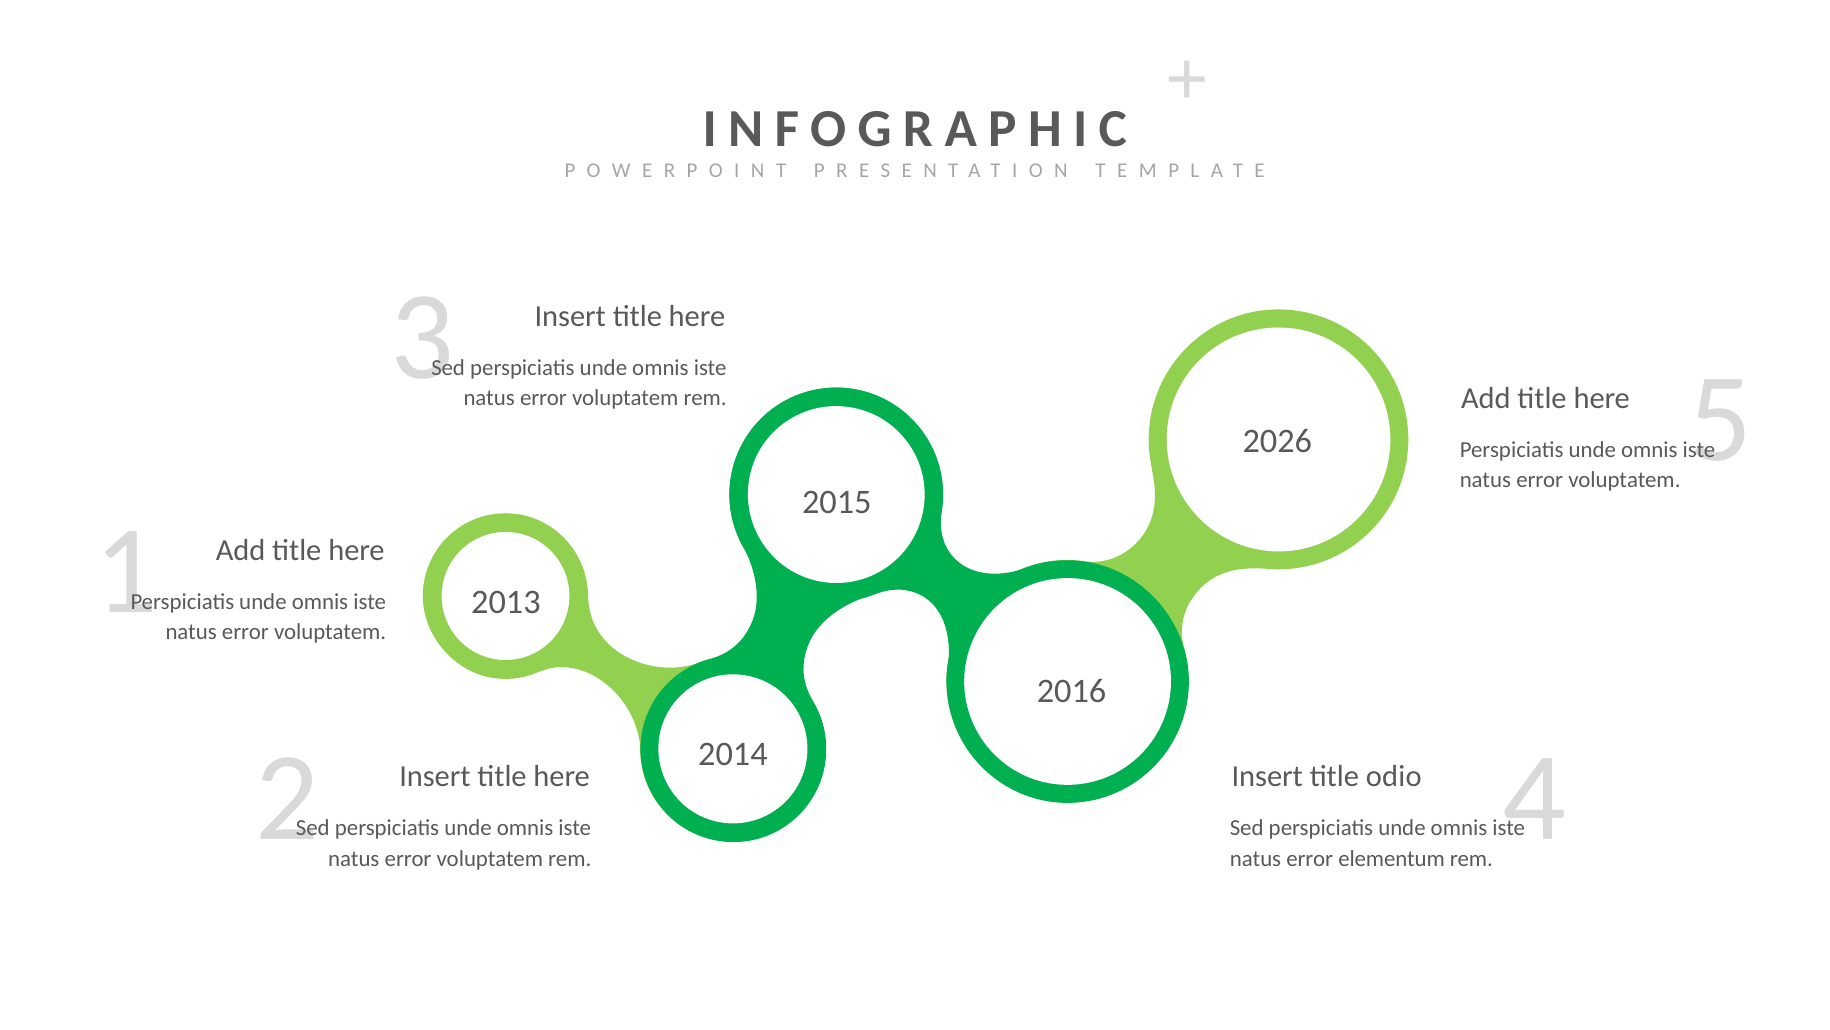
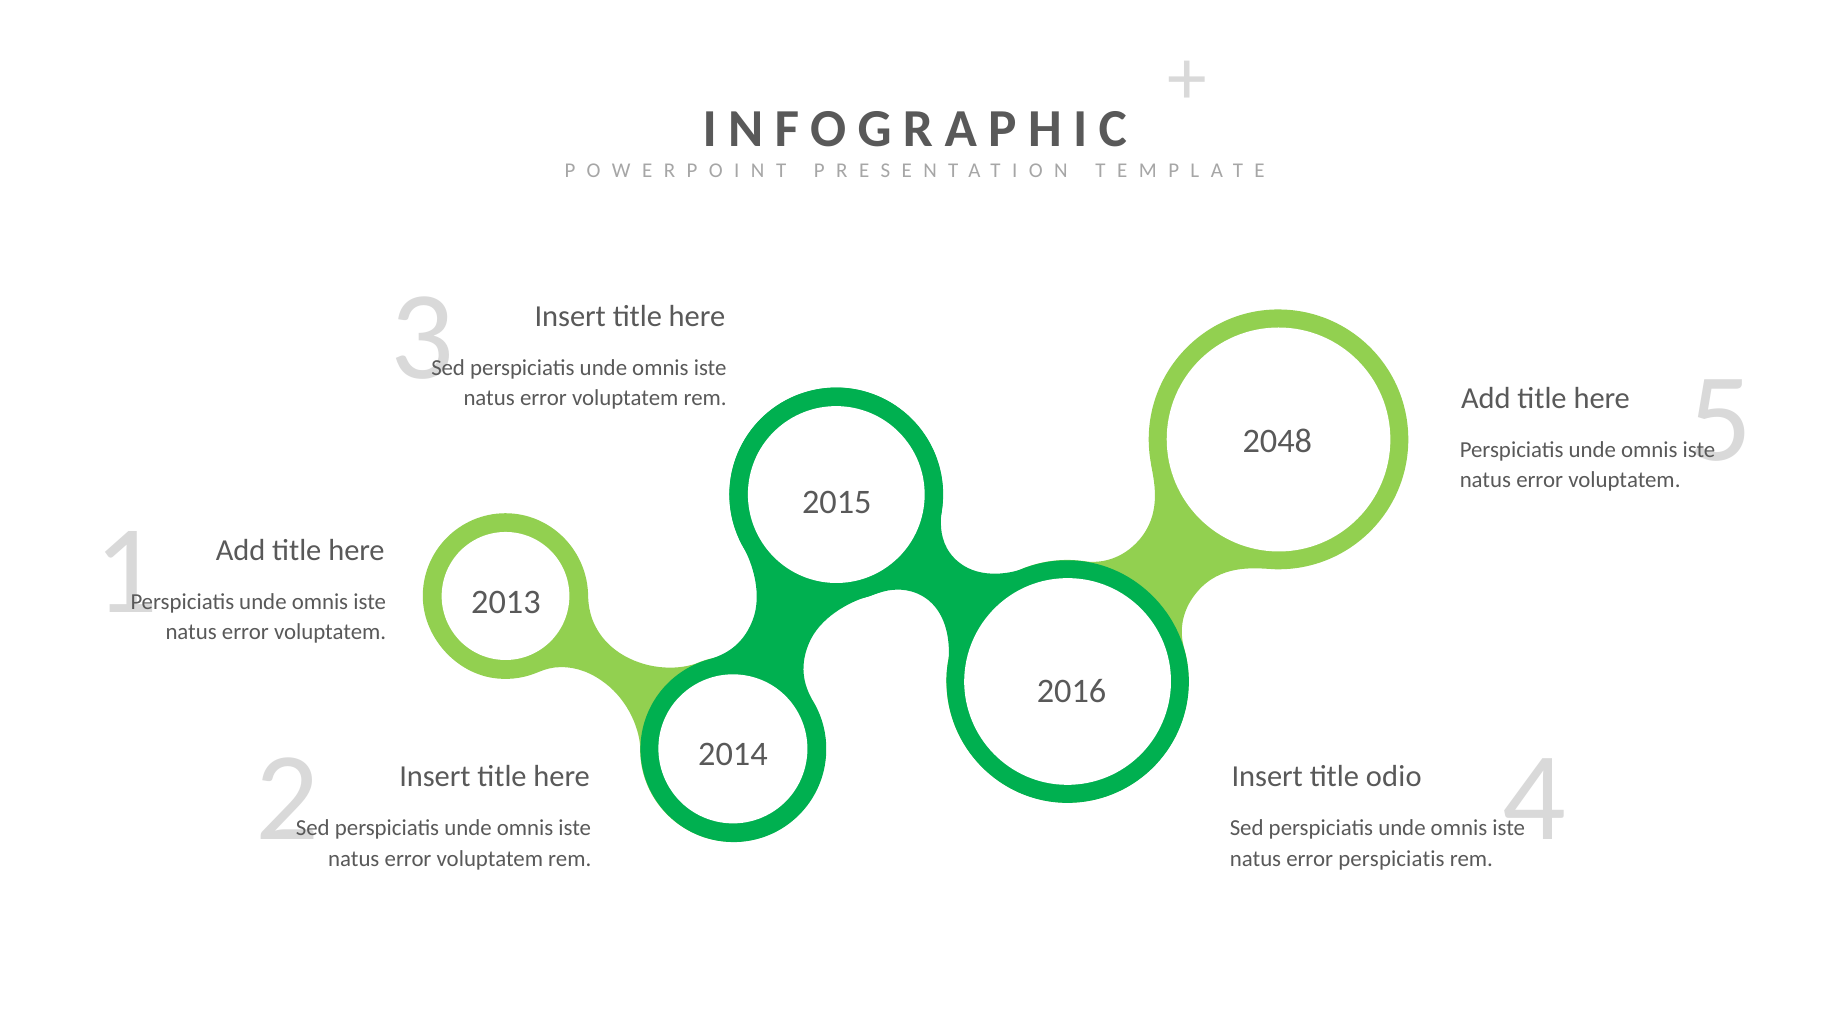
2026: 2026 -> 2048
error elementum: elementum -> perspiciatis
